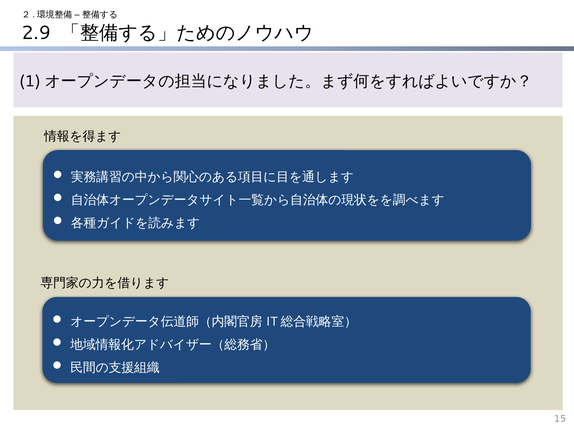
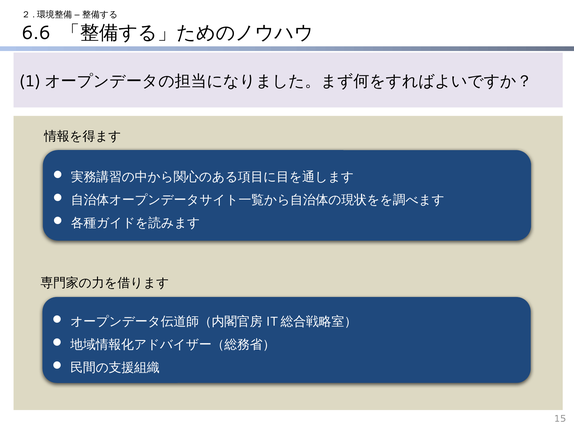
2.9: 2.9 -> 6.6
